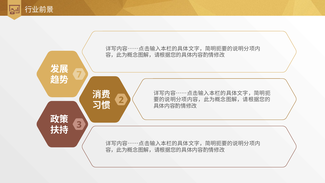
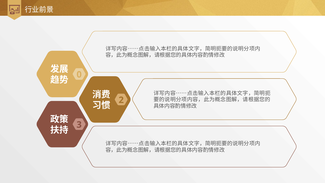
7: 7 -> 0
